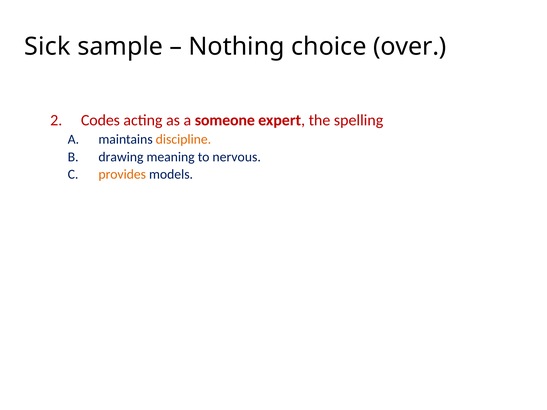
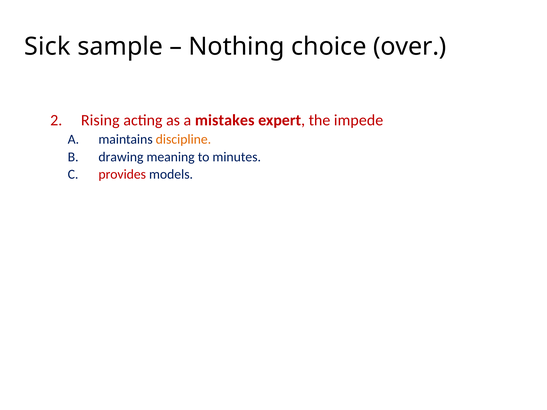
Codes: Codes -> Rising
someone: someone -> mistakes
spelling: spelling -> impede
nervous: nervous -> minutes
provides colour: orange -> red
